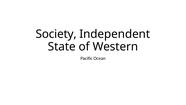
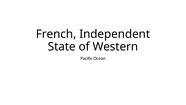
Society: Society -> French
